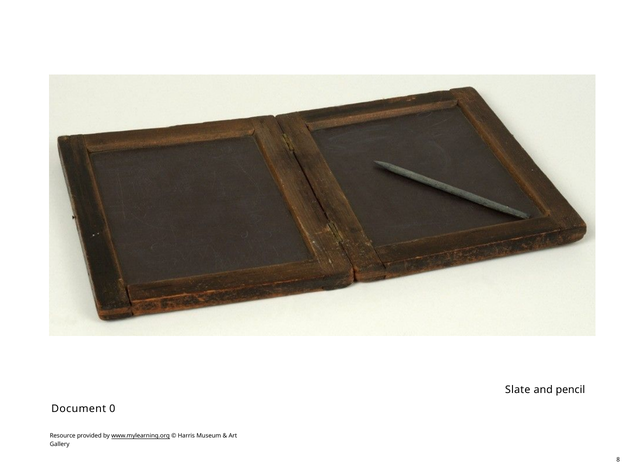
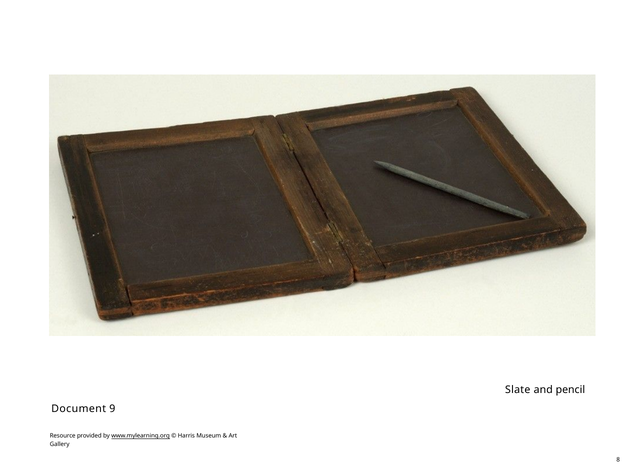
0: 0 -> 9
